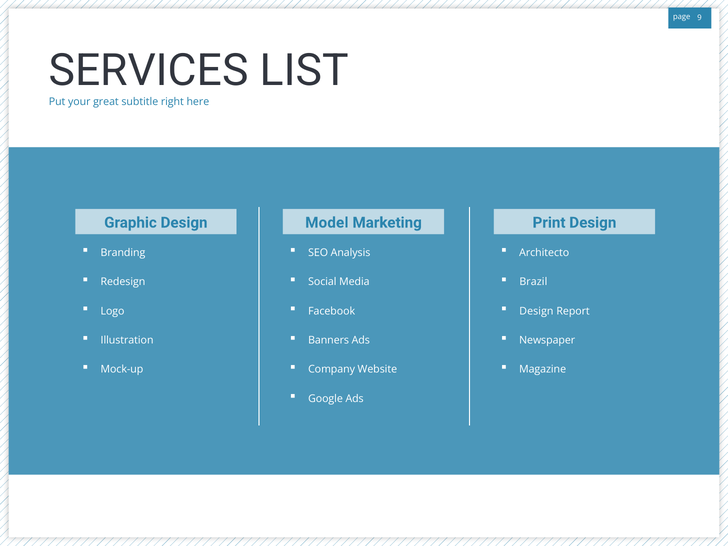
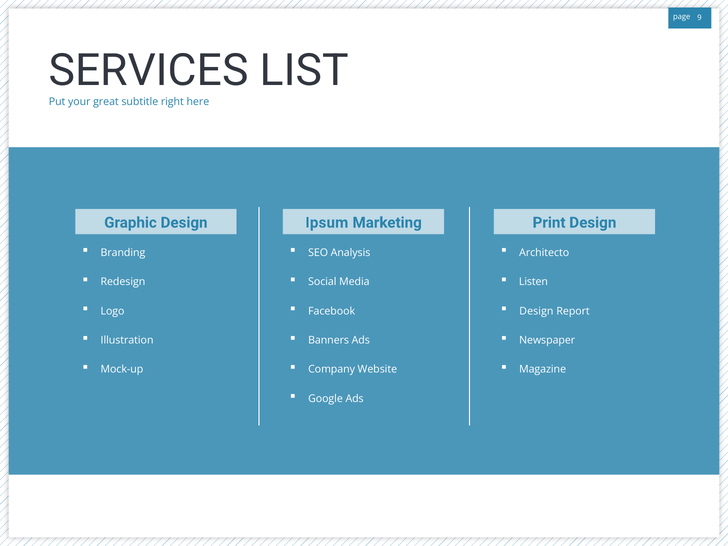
Model: Model -> Ipsum
Brazil: Brazil -> Listen
